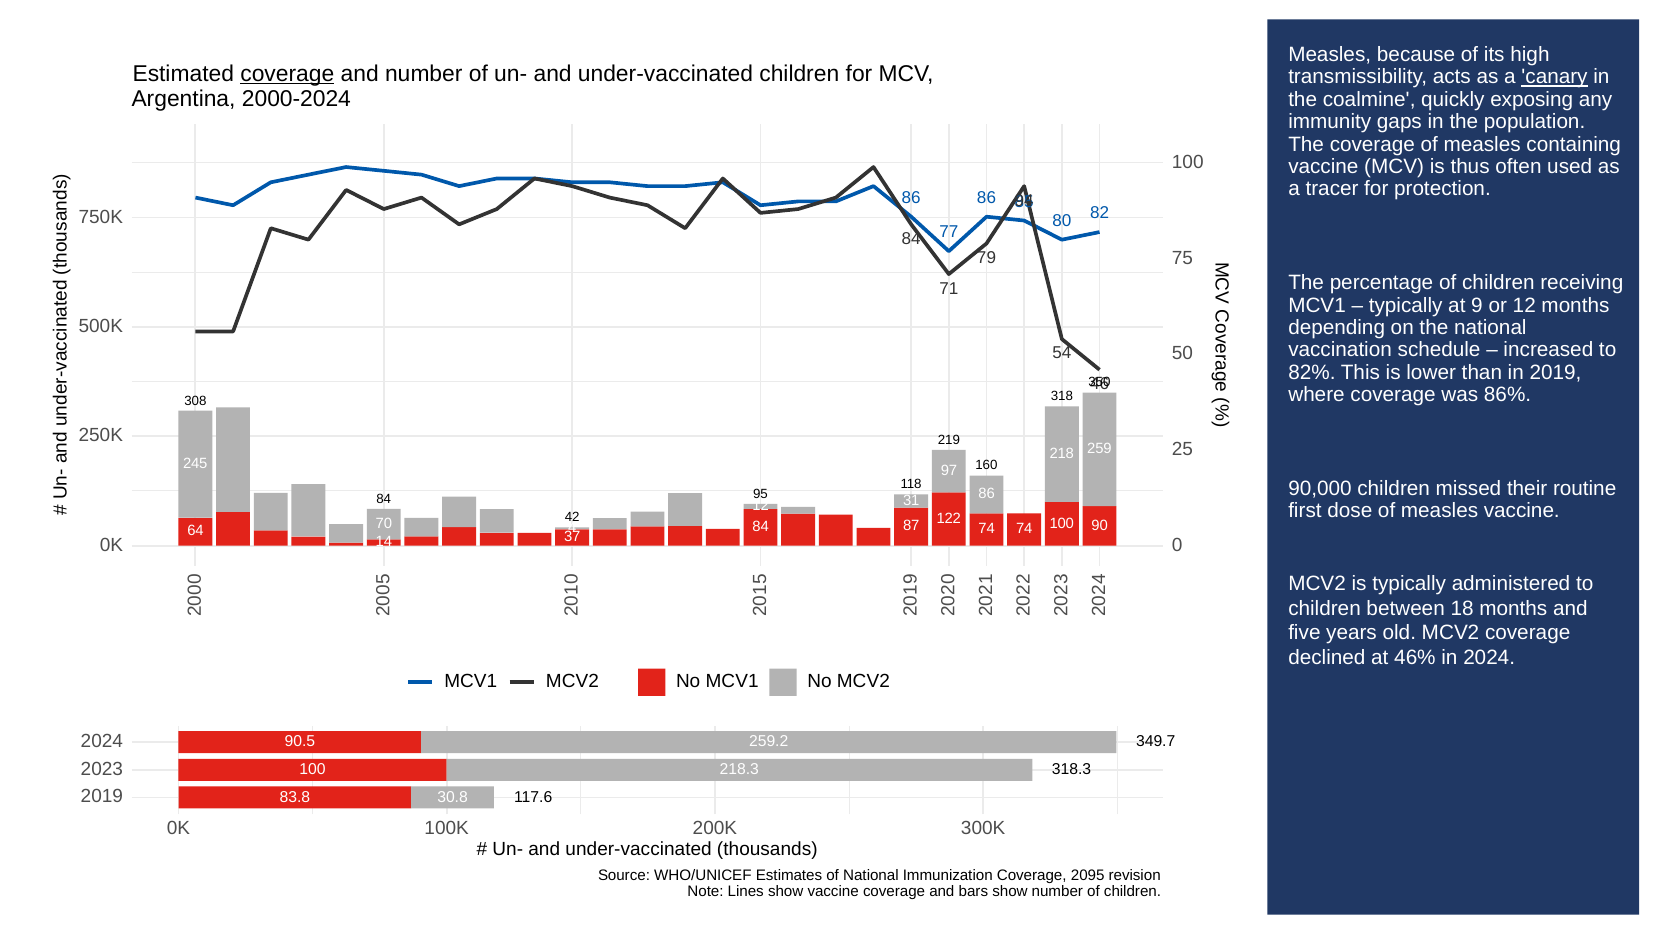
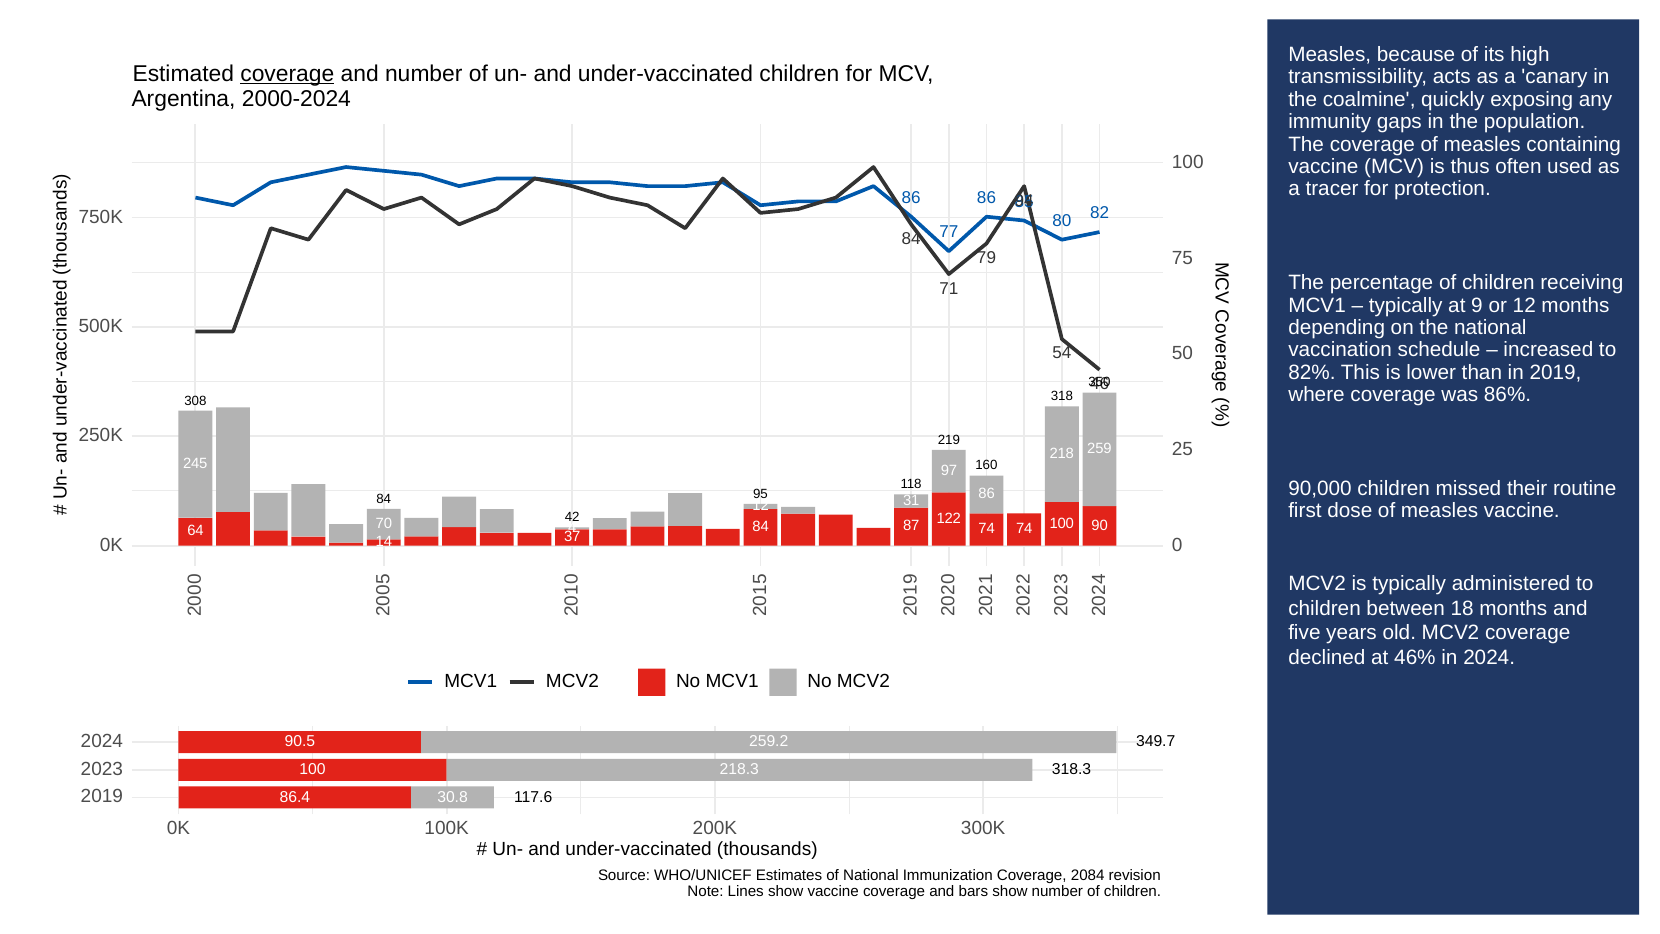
canary underline: present -> none
83.8: 83.8 -> 86.4
2095: 2095 -> 2084
